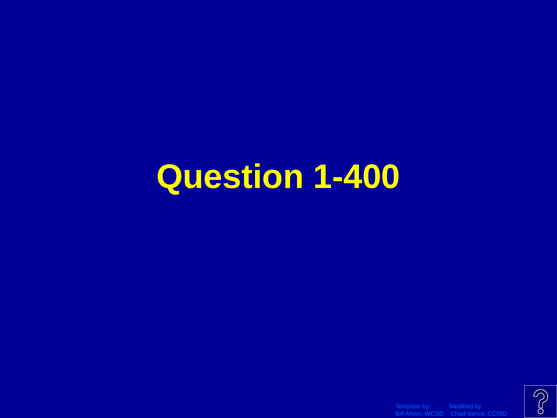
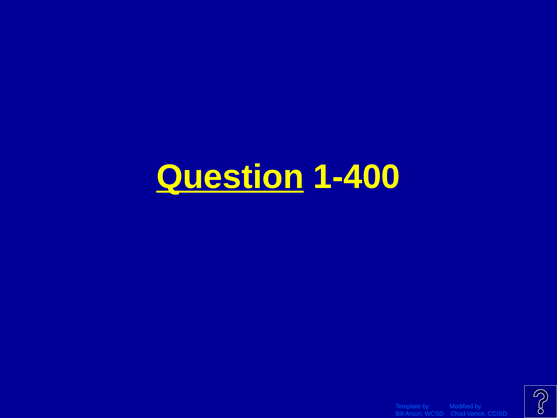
Question underline: none -> present
